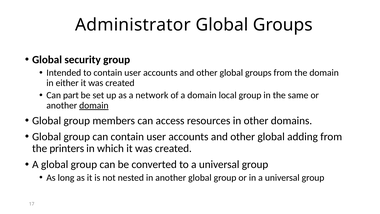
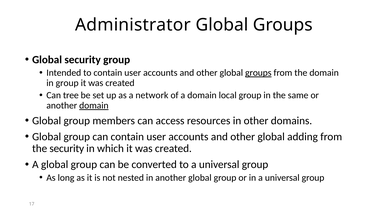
groups at (258, 73) underline: none -> present
in either: either -> group
part: part -> tree
the printers: printers -> security
